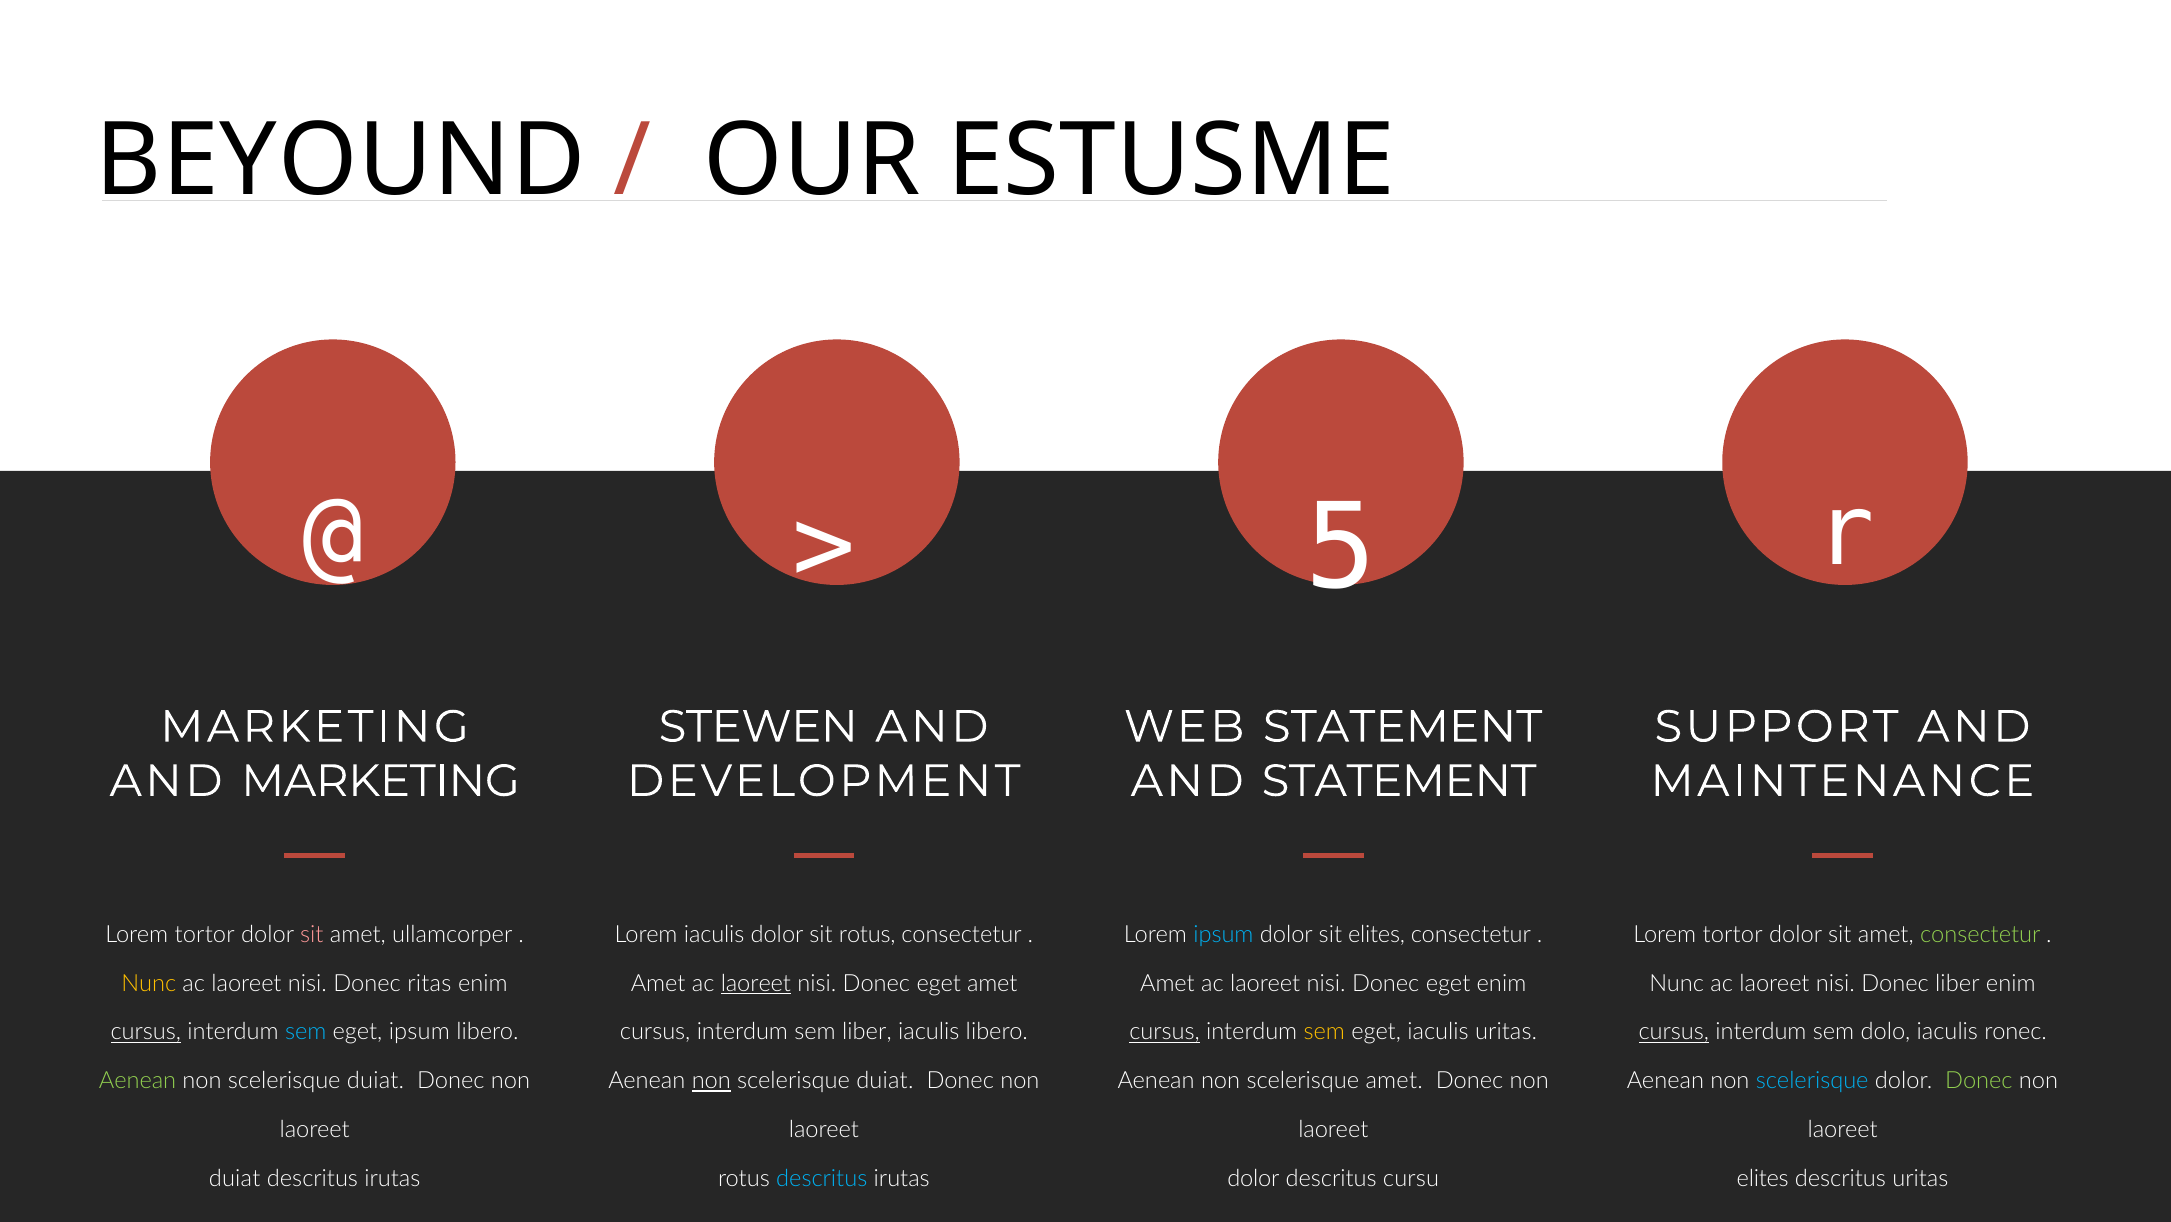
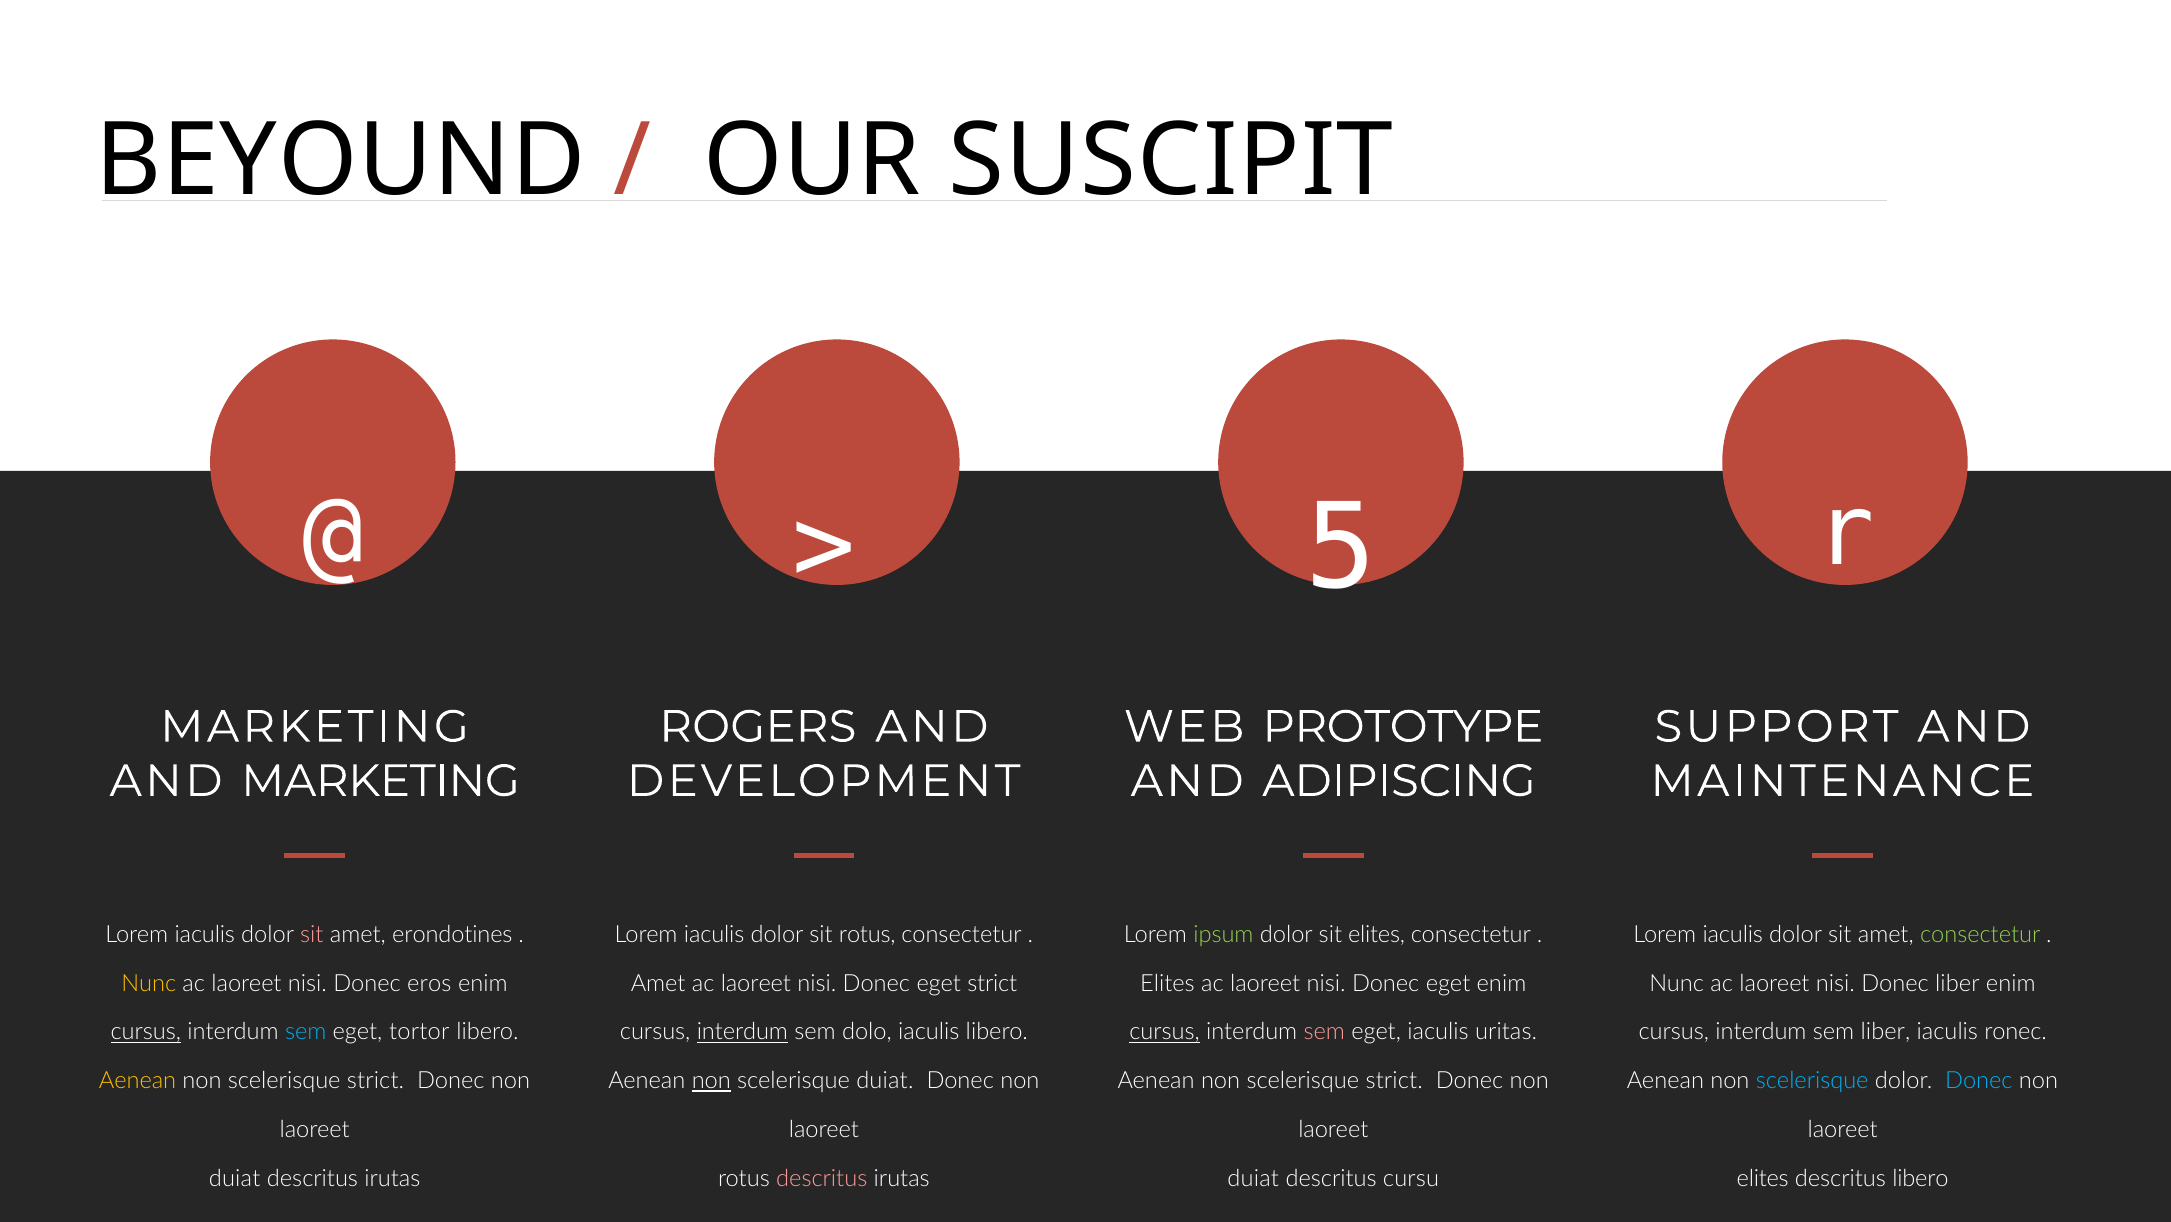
ESTUSME: ESTUSME -> SUSCIPIT
STEWEN: STEWEN -> ROGERS
WEB STATEMENT: STATEMENT -> PROTOTYPE
AND STATEMENT: STATEMENT -> ADIPISCING
tortor at (205, 934): tortor -> iaculis
ullamcorper: ullamcorper -> erondotines
ipsum at (1223, 934) colour: light blue -> light green
tortor at (1733, 934): tortor -> iaculis
ritas: ritas -> eros
laoreet at (756, 983) underline: present -> none
eget amet: amet -> strict
Amet at (1167, 983): Amet -> Elites
eget ipsum: ipsum -> tortor
interdum at (742, 1032) underline: none -> present
sem liber: liber -> dolo
sem at (1324, 1032) colour: yellow -> pink
cursus at (1674, 1032) underline: present -> none
sem dolo: dolo -> liber
Aenean at (138, 1081) colour: light green -> yellow
duiat at (376, 1081): duiat -> strict
amet at (1394, 1081): amet -> strict
Donec at (1979, 1081) colour: light green -> light blue
descritus at (822, 1178) colour: light blue -> pink
dolor at (1253, 1178): dolor -> duiat
descritus uritas: uritas -> libero
